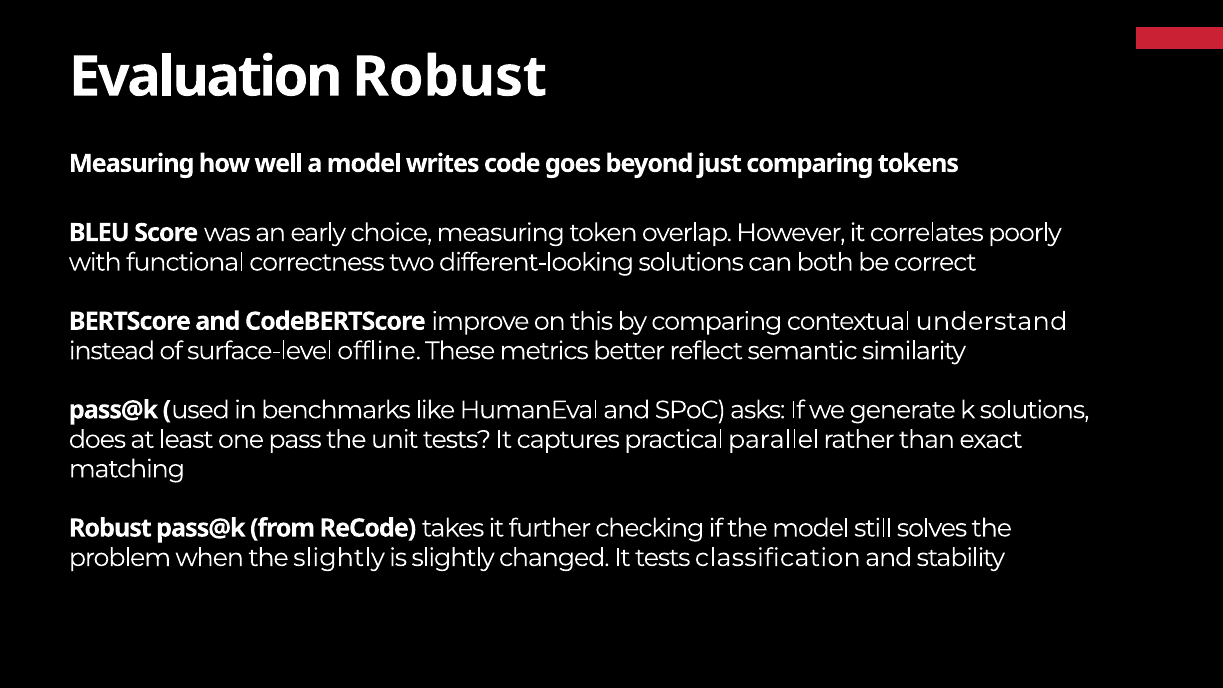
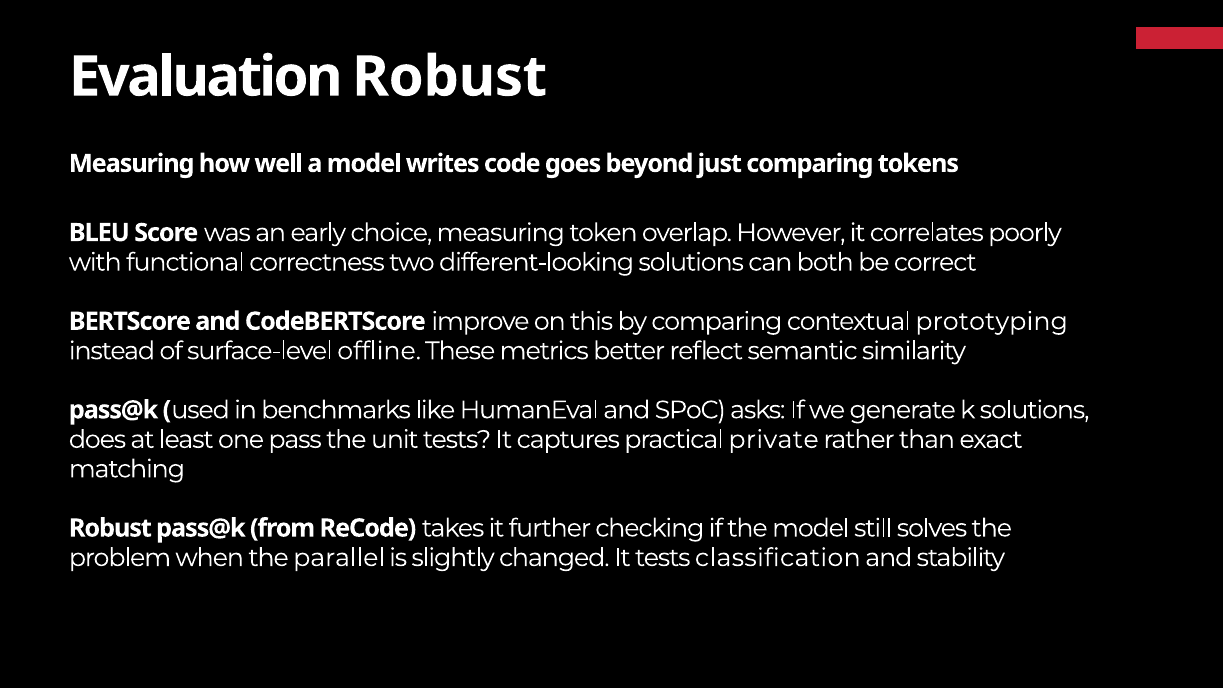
understand: understand -> prototyping
parallel: parallel -> private
the slightly: slightly -> parallel
